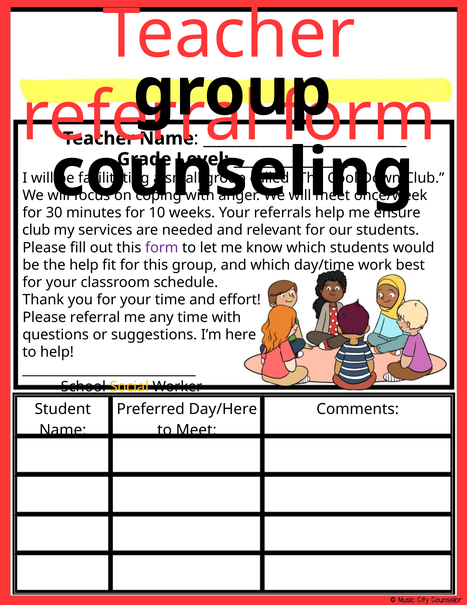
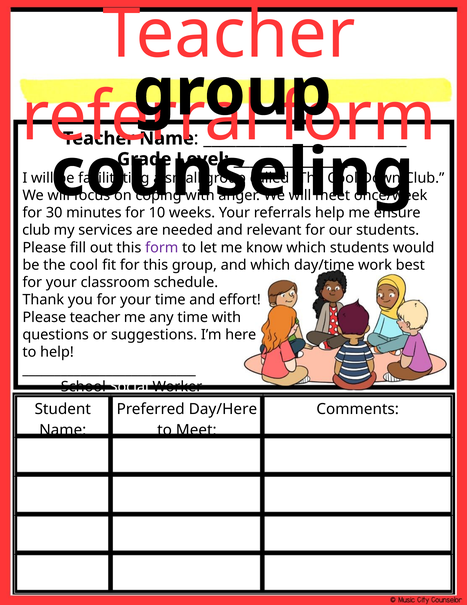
be the help: help -> cool
Please referral: referral -> teacher
Social colour: yellow -> white
